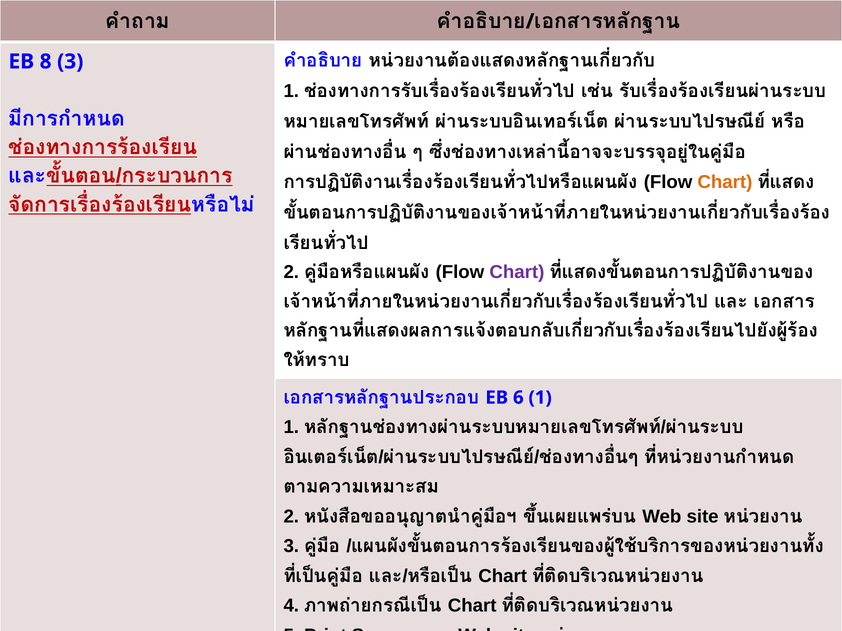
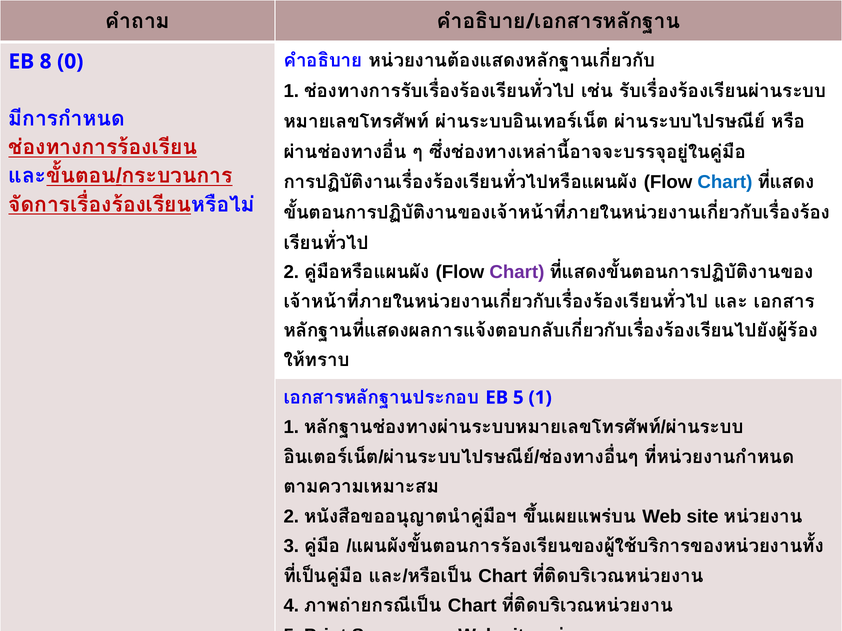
8 3: 3 -> 0
Chart at (725, 182) colour: orange -> blue
EB 6: 6 -> 5
